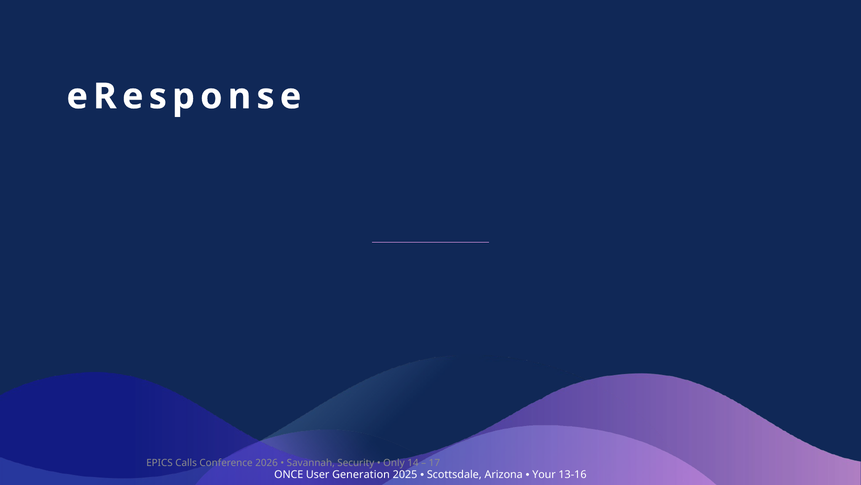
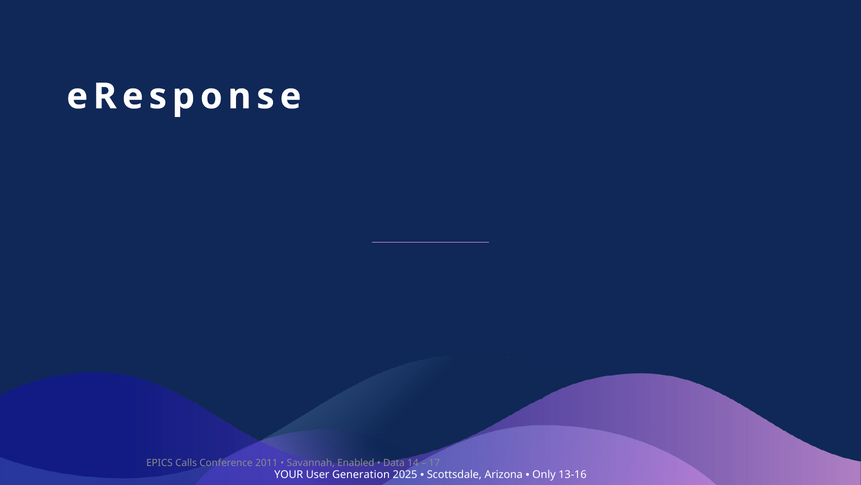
2026: 2026 -> 2011
Security: Security -> Enabled
Only: Only -> Data
ONCE: ONCE -> YOUR
Your: Your -> Only
